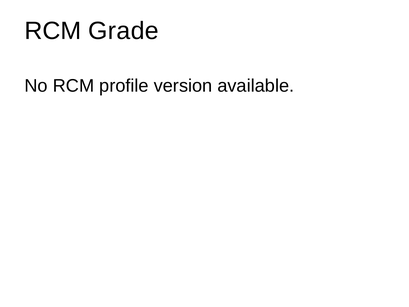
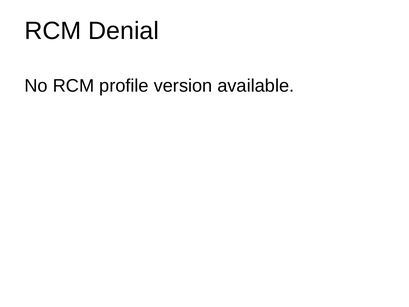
Grade: Grade -> Denial
